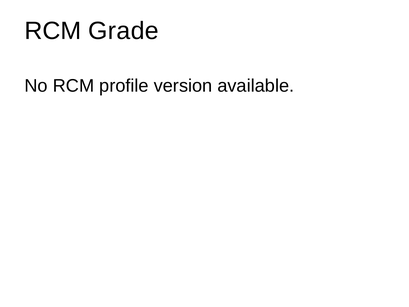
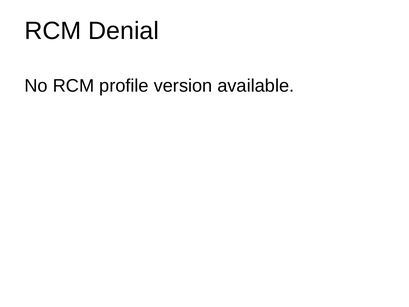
Grade: Grade -> Denial
